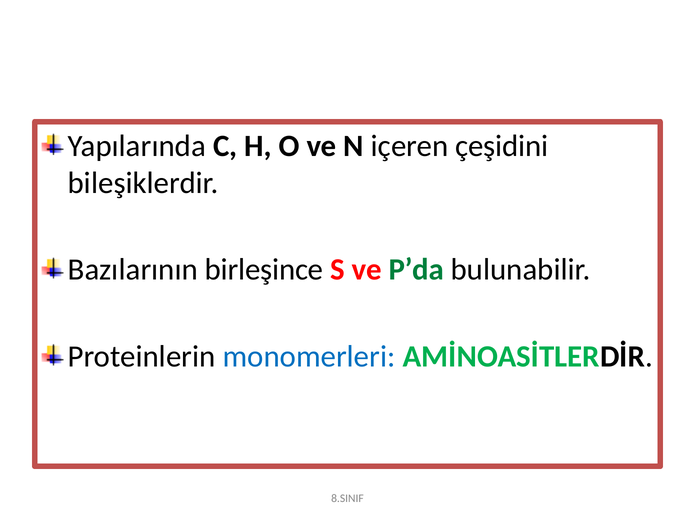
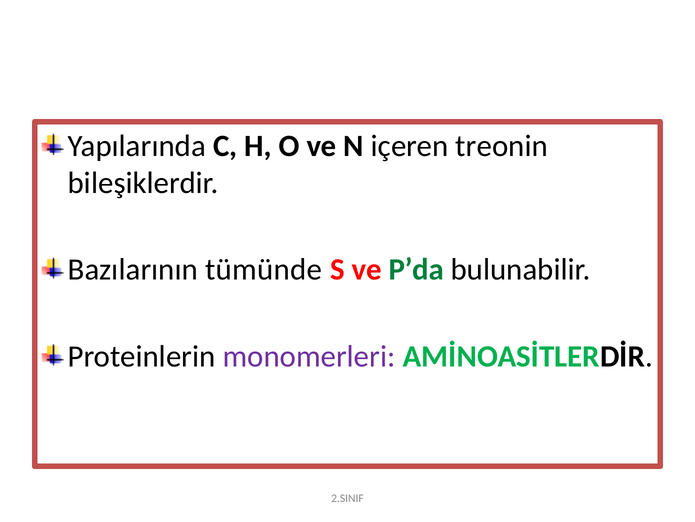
çeşidini: çeşidini -> treonin
birleşince: birleşince -> tümünde
monomerleri colour: blue -> purple
8.SINIF: 8.SINIF -> 2.SINIF
